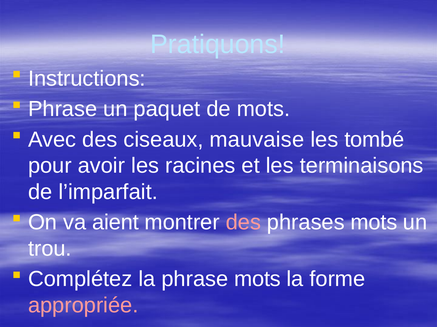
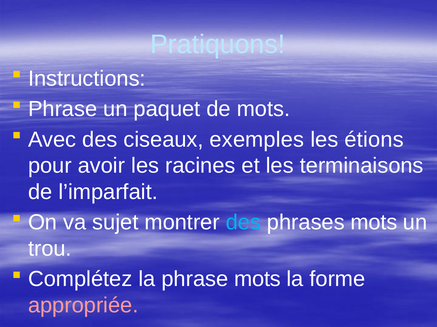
mauvaise: mauvaise -> exemples
tombé: tombé -> étions
aient: aient -> sujet
des at (243, 223) colour: pink -> light blue
